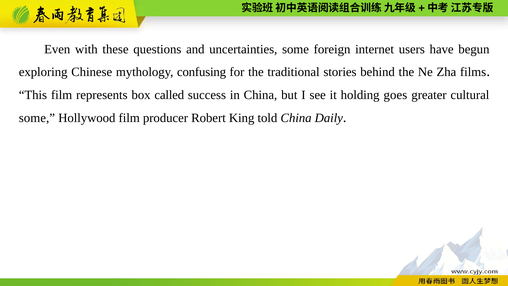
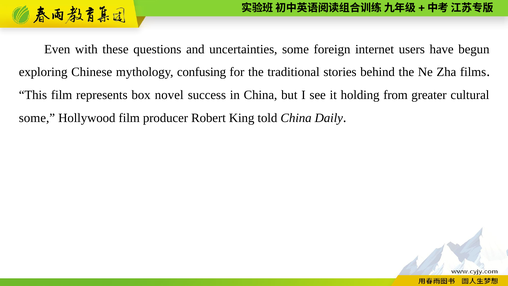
called: called -> novel
goes: goes -> from
